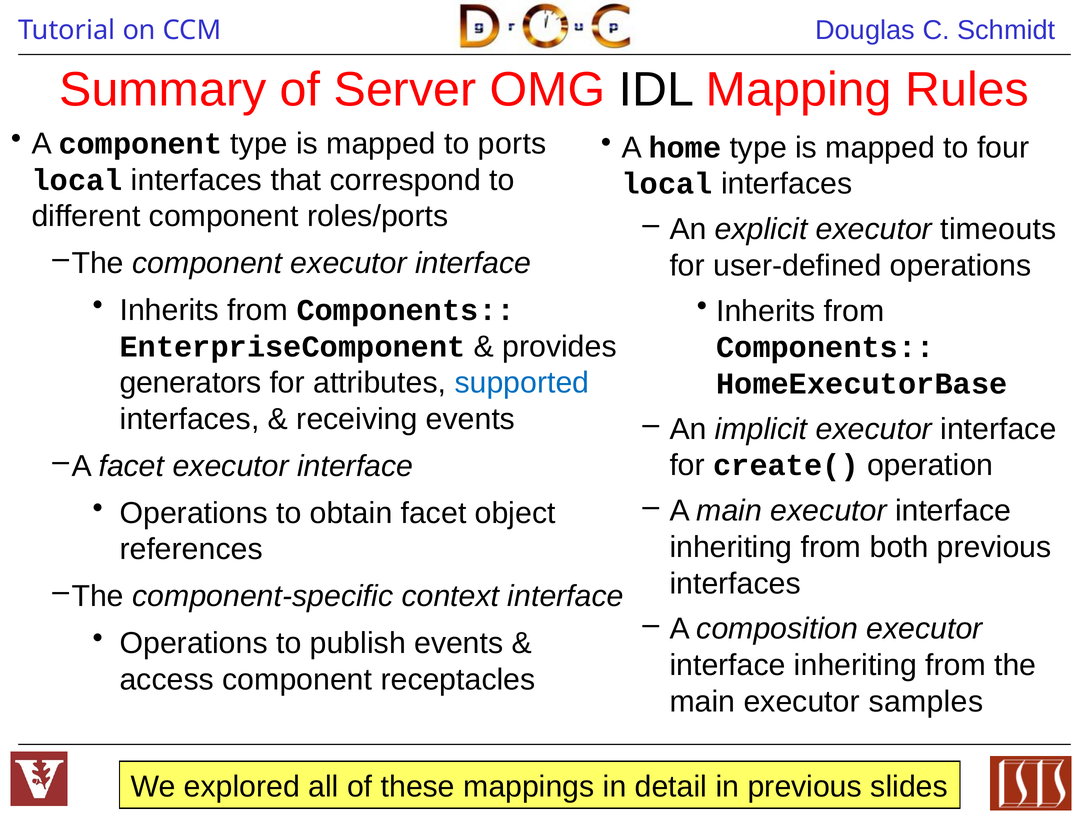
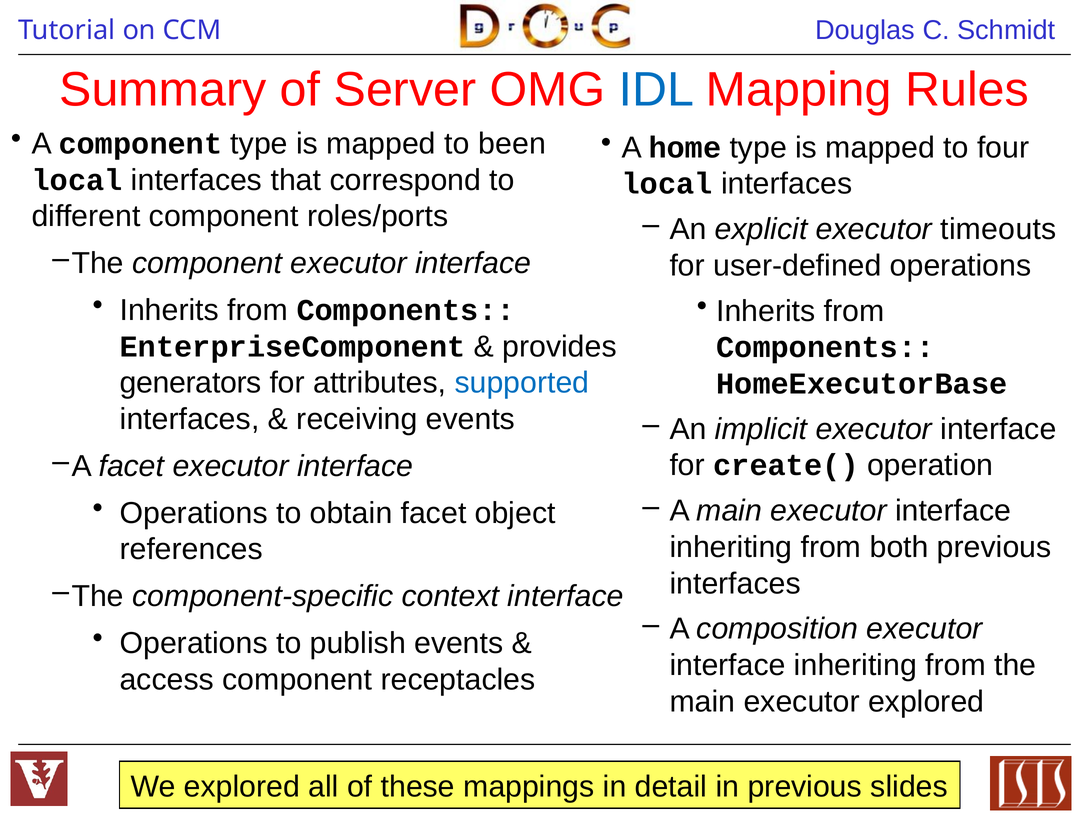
IDL colour: black -> blue
ports: ports -> been
executor samples: samples -> explored
